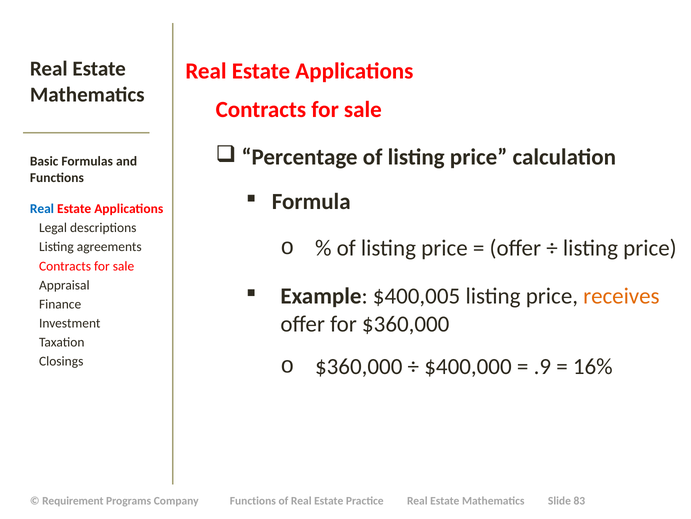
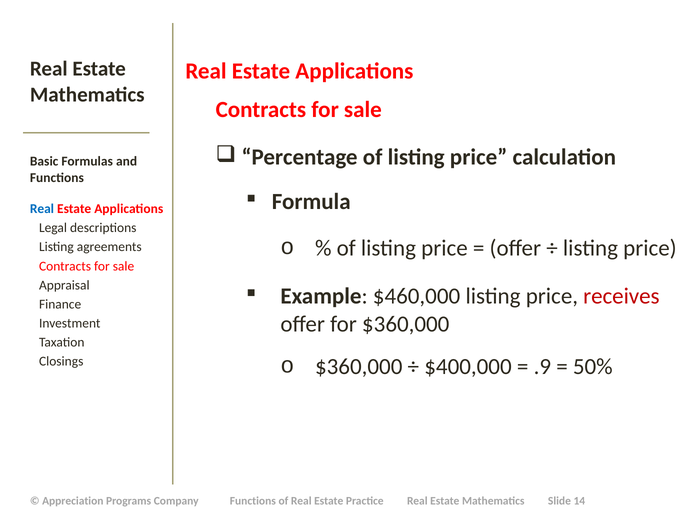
$400,005: $400,005 -> $460,000
receives colour: orange -> red
16%: 16% -> 50%
Requirement: Requirement -> Appreciation
83: 83 -> 14
